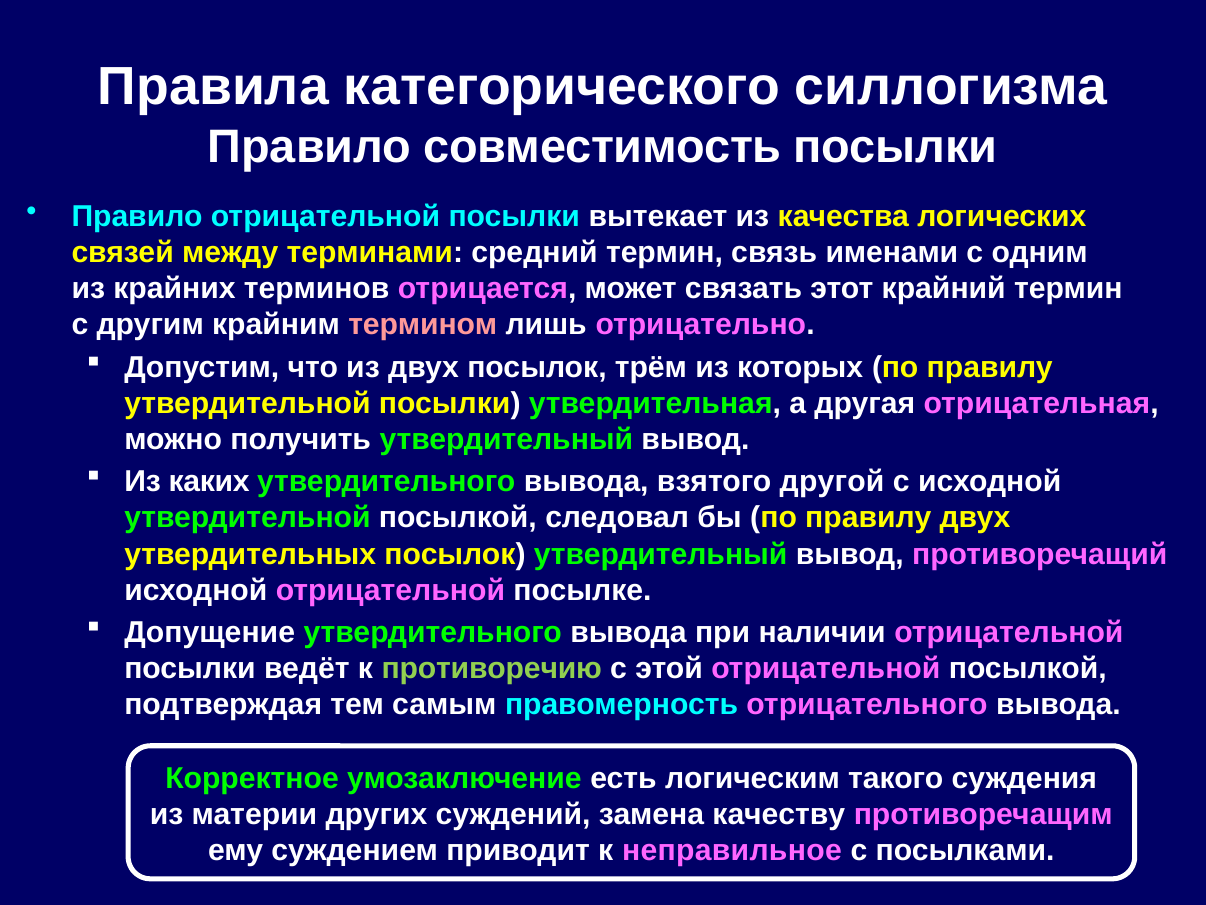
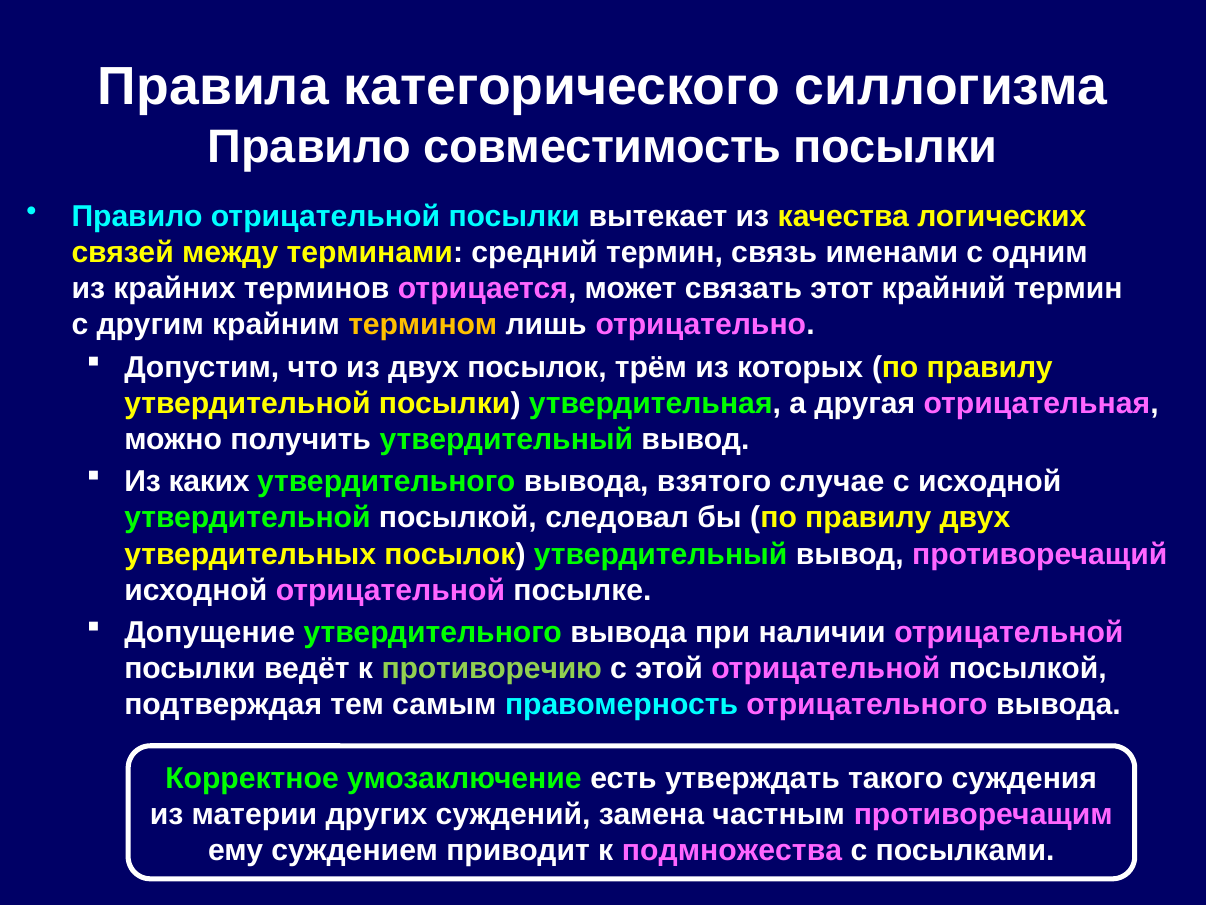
термином colour: pink -> yellow
другой: другой -> случае
логическим: логическим -> утверждать
качеству: качеству -> частным
неправильное: неправильное -> подмножества
